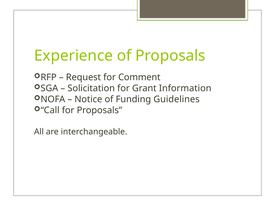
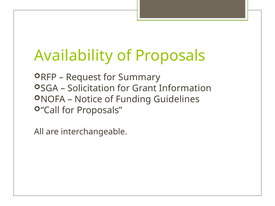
Experience: Experience -> Availability
Comment: Comment -> Summary
